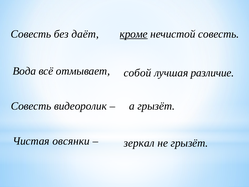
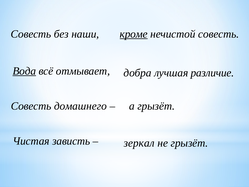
даёт: даёт -> наши
Вода underline: none -> present
собой: собой -> добра
видеоролик: видеоролик -> домашнего
овсянки: овсянки -> зависть
